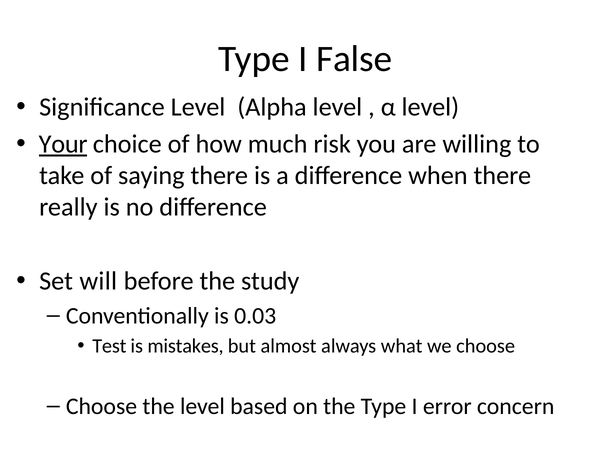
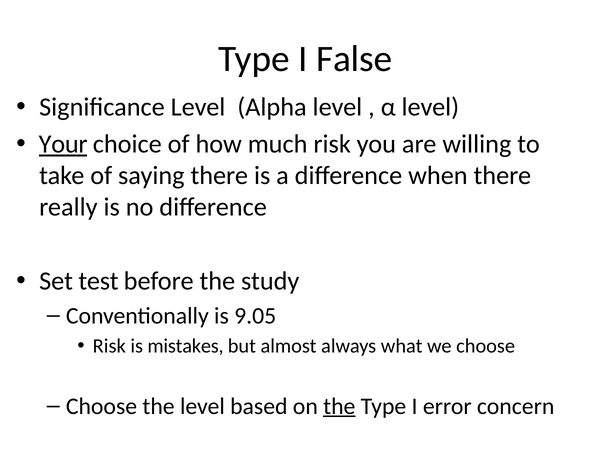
will: will -> test
0.03: 0.03 -> 9.05
Test at (109, 346): Test -> Risk
the at (339, 406) underline: none -> present
